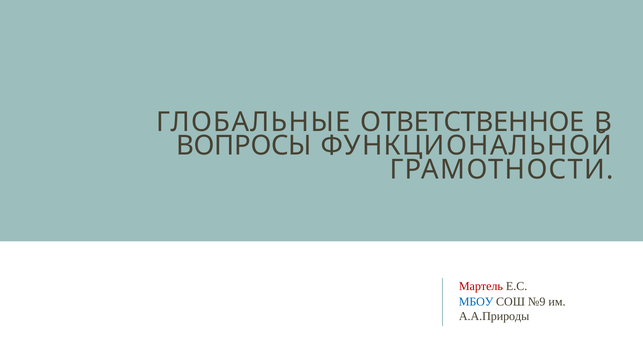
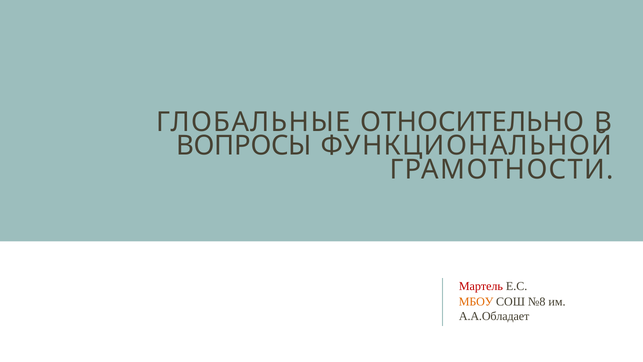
ОТВЕТСТВЕННОЕ: ОТВЕТСТВЕННОЕ -> ОТНОСИТЕЛЬНО
МБОУ colour: blue -> orange
№9: №9 -> №8
А.А.Природы: А.А.Природы -> А.А.Обладает
